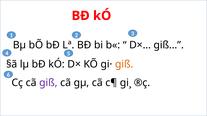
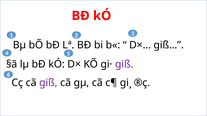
giß at (124, 64) colour: orange -> purple
